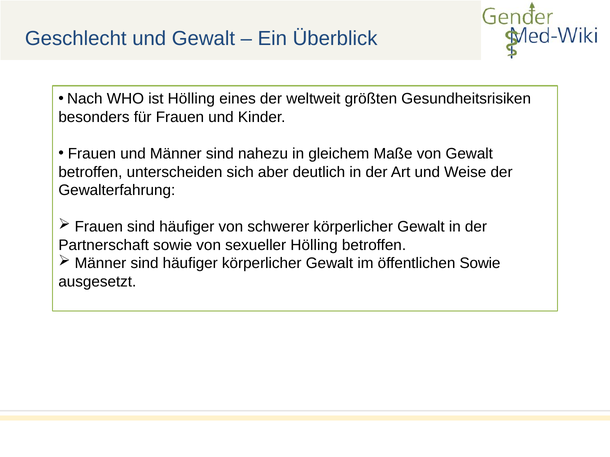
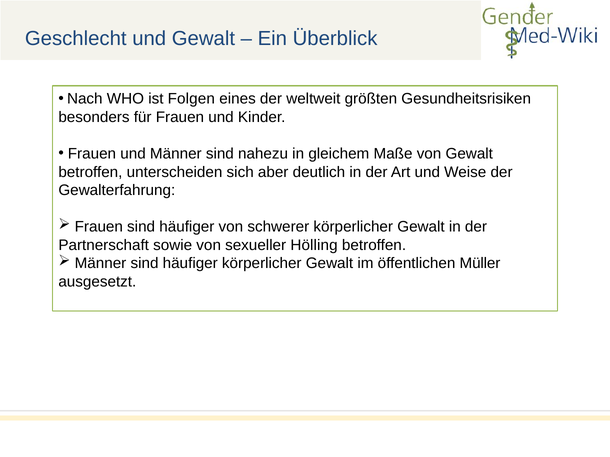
ist Hölling: Hölling -> Folgen
öffentlichen Sowie: Sowie -> Müller
